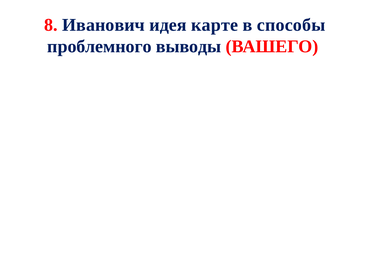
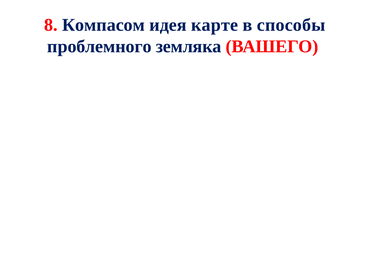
Иванович: Иванович -> Компасом
выводы: выводы -> земляка
